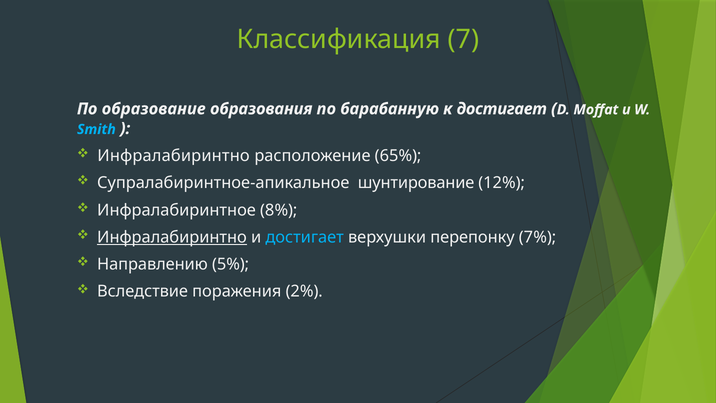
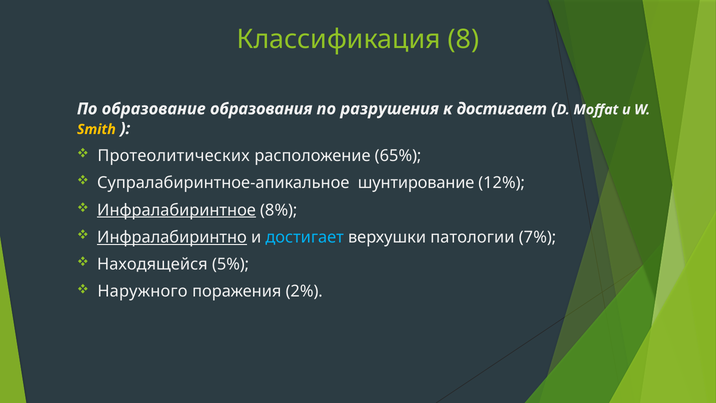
7: 7 -> 8
барабанную: барабанную -> разрушения
Smith colour: light blue -> yellow
Инфралабиринтно at (174, 156): Инфралабиринтно -> Протеолитических
Инфралабиринтное underline: none -> present
перепонку: перепонку -> патологии
Направлению: Направлению -> Находящейся
Вследствие: Вследствие -> Наружного
